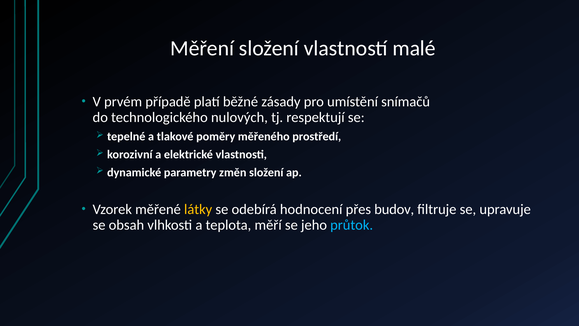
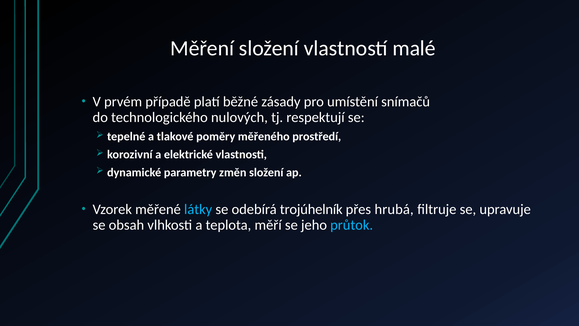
látky colour: yellow -> light blue
hodnocení: hodnocení -> trojúhelník
budov: budov -> hrubá
